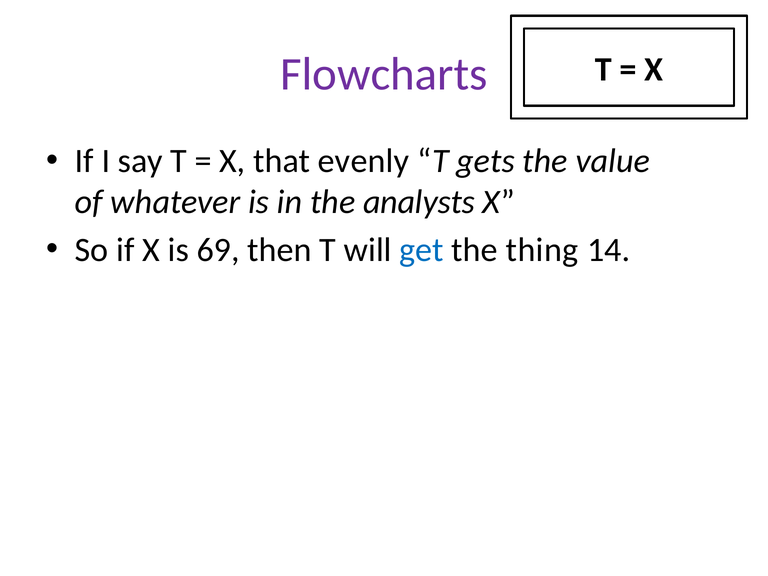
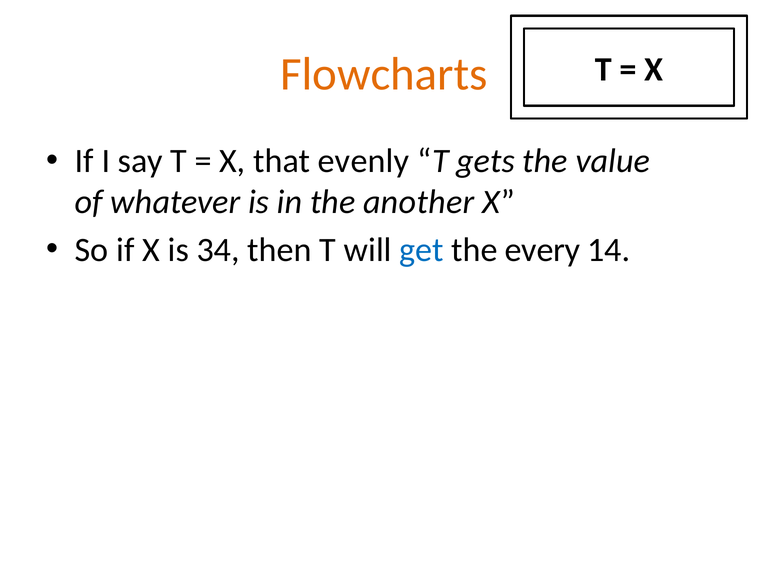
Flowcharts colour: purple -> orange
analysts: analysts -> another
69: 69 -> 34
thing: thing -> every
